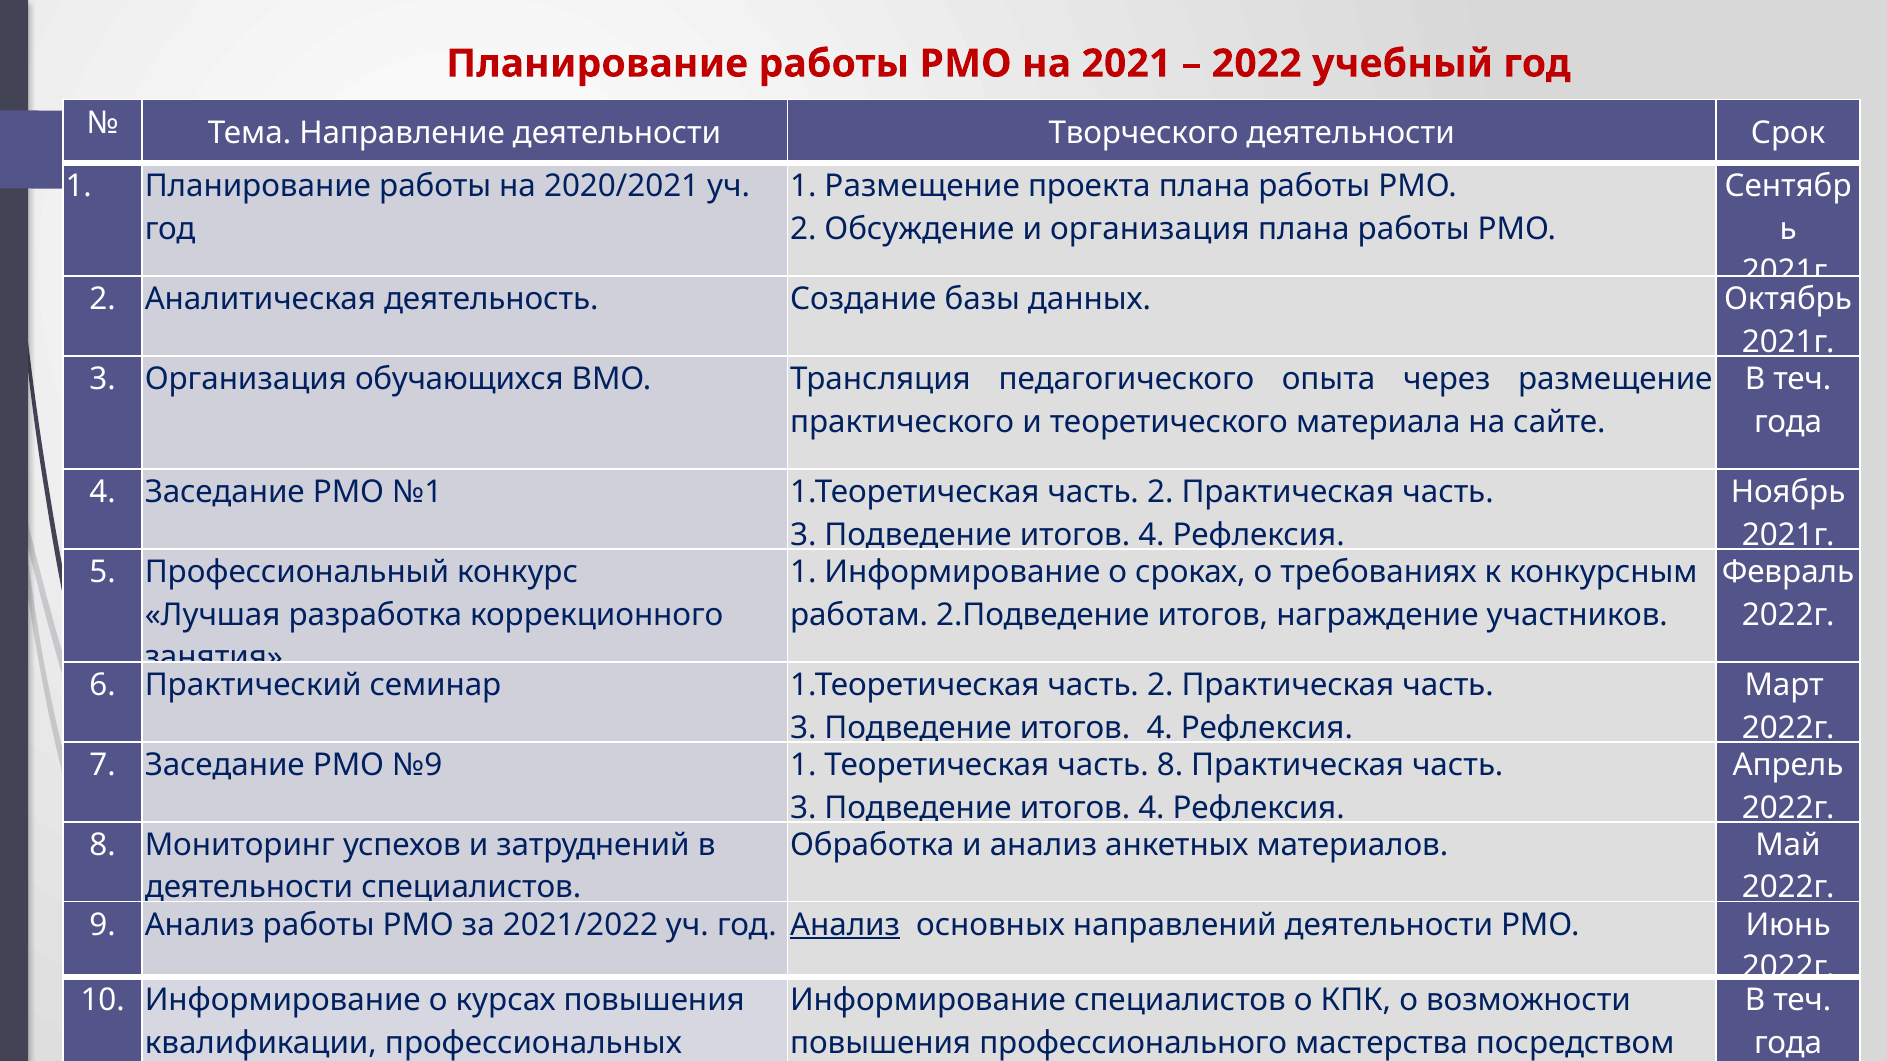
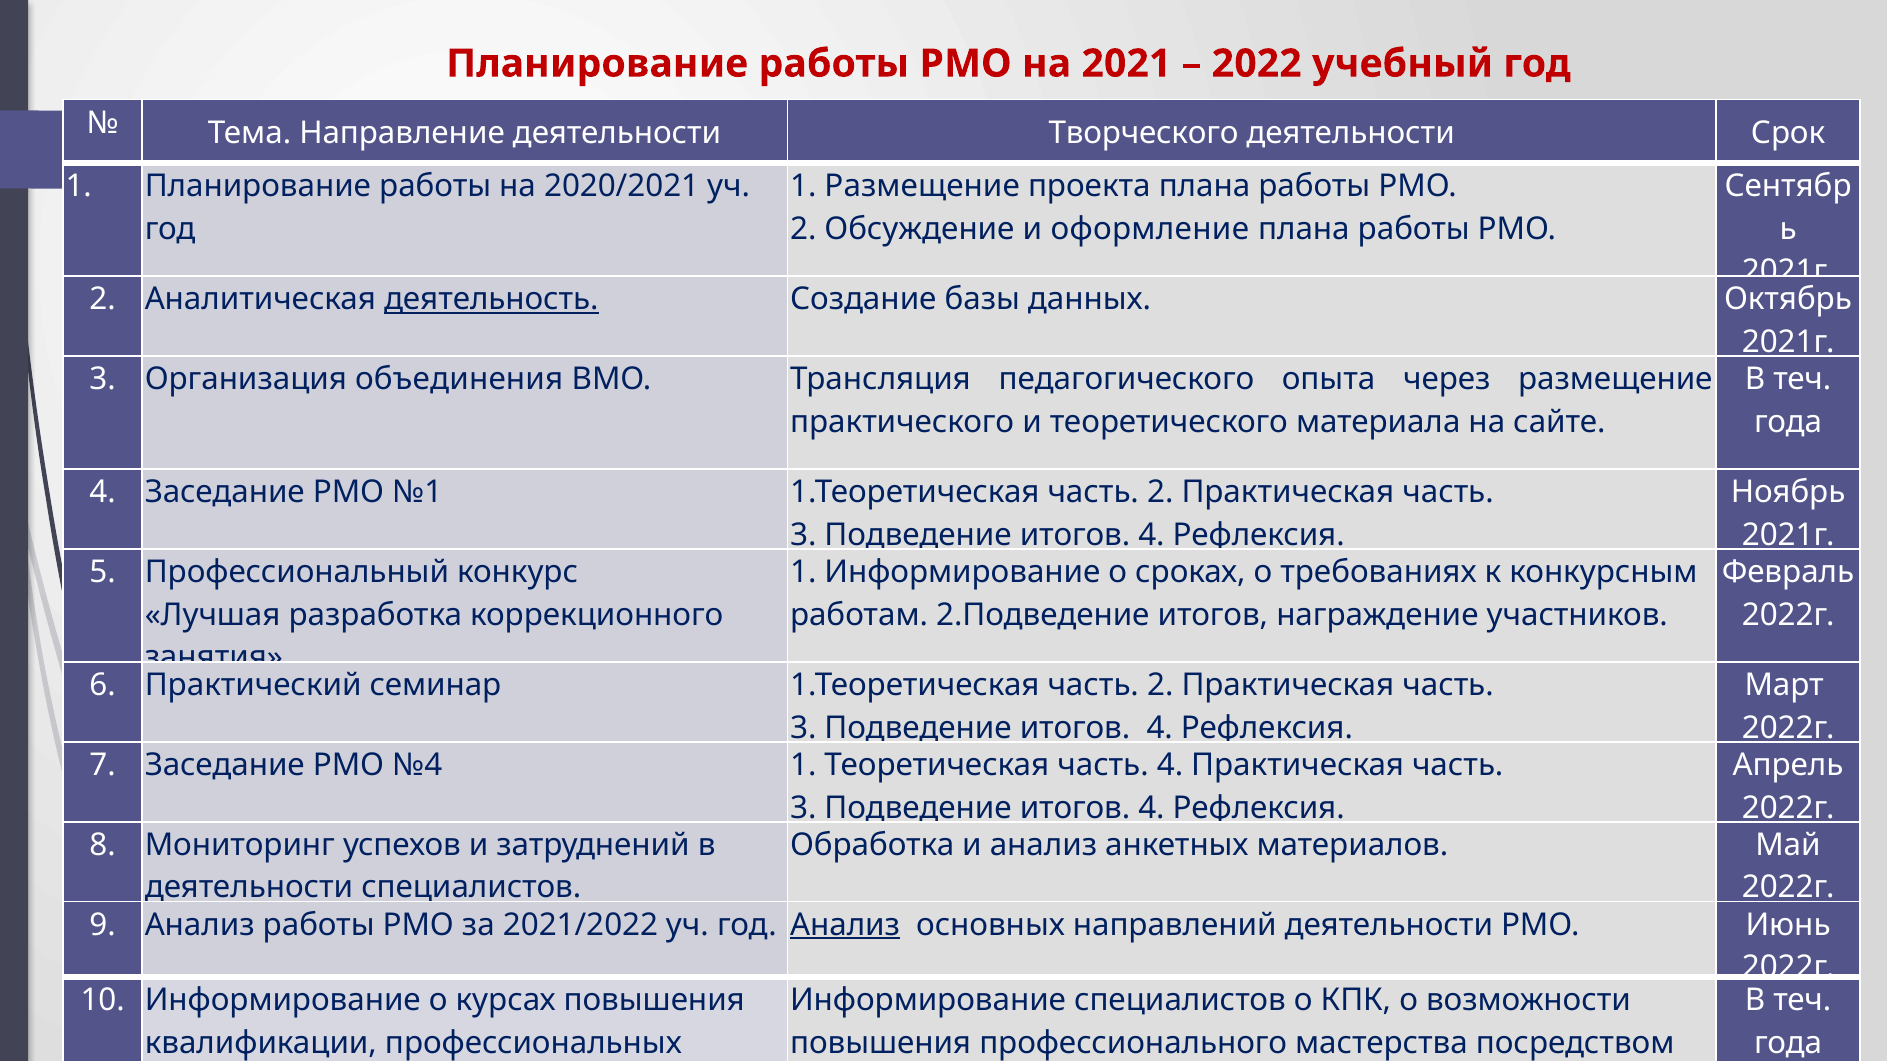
и организация: организация -> оформление
деятельность underline: none -> present
обучающихся: обучающихся -> объединения
№9: №9 -> №4
часть 8: 8 -> 4
